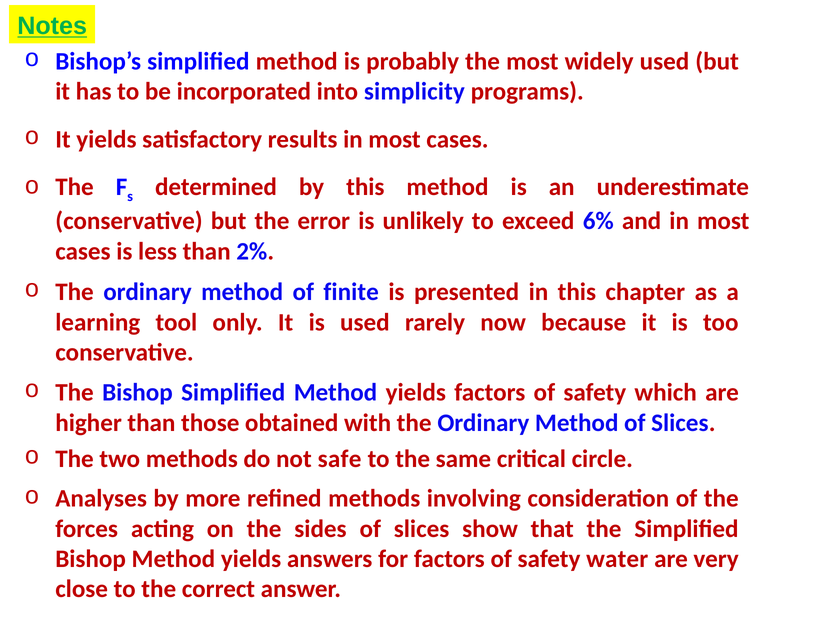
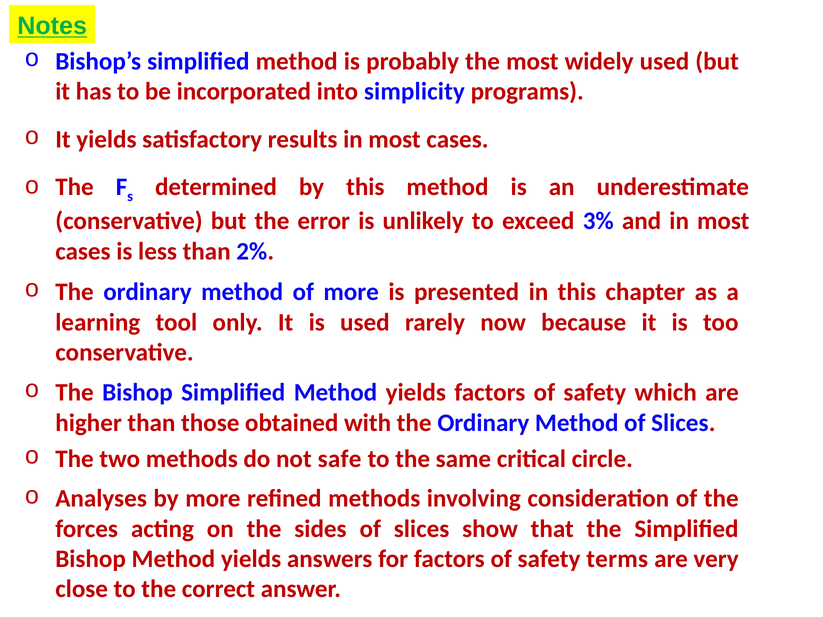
6%: 6% -> 3%
of finite: finite -> more
water: water -> terms
